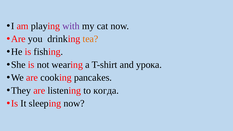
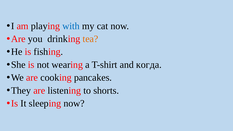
with colour: purple -> blue
урока: урока -> когда
когда: когда -> shorts
